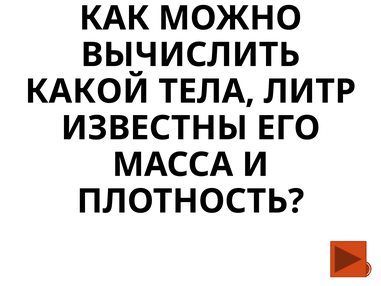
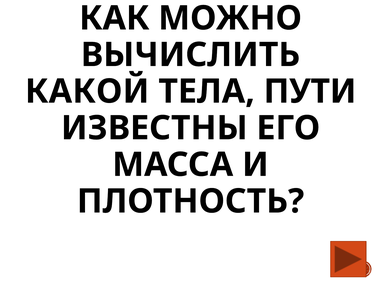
ЛИТР: ЛИТР -> ПУТИ
